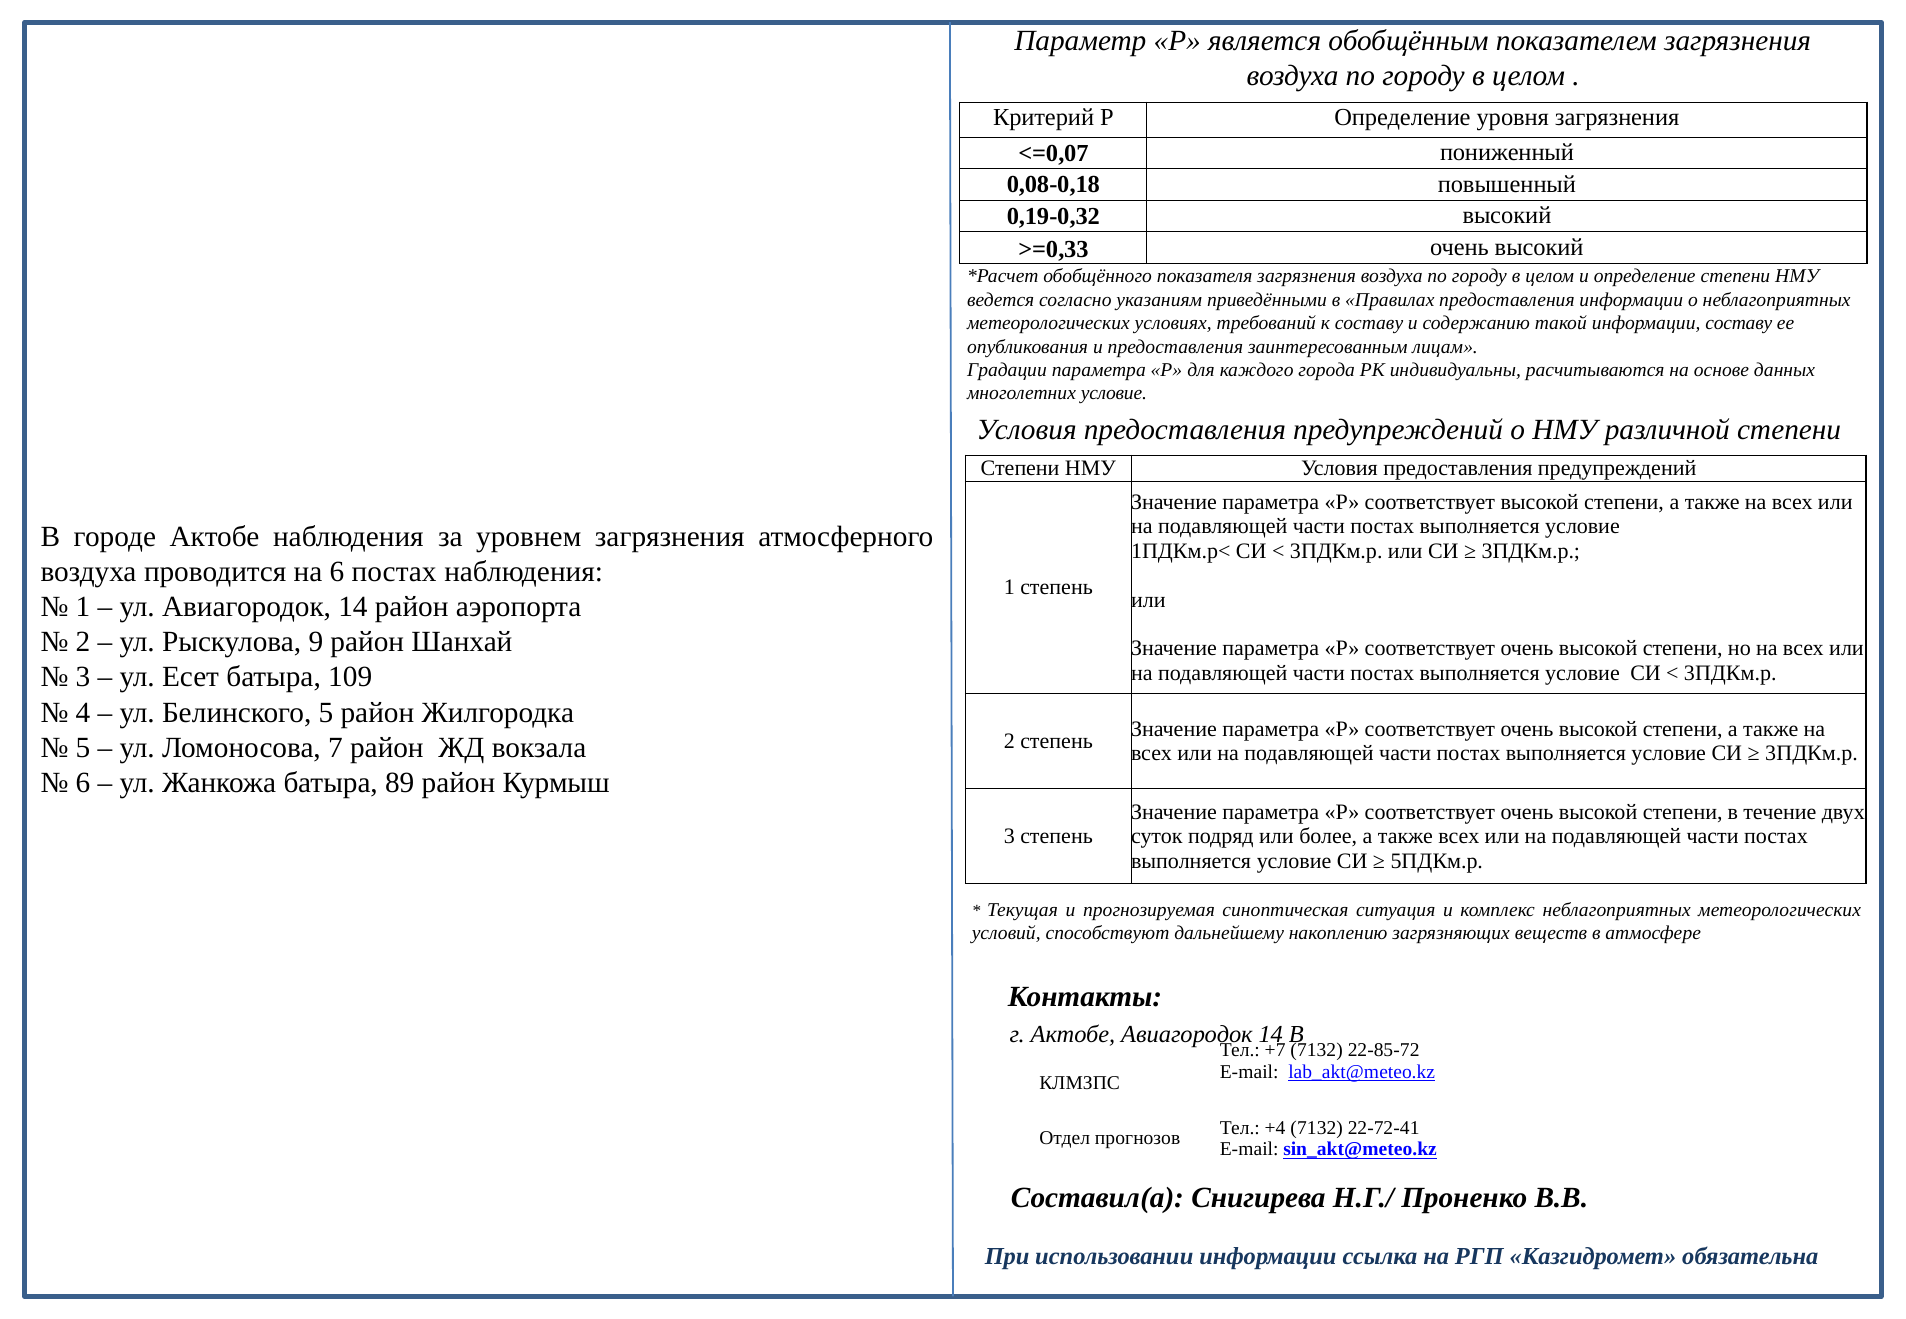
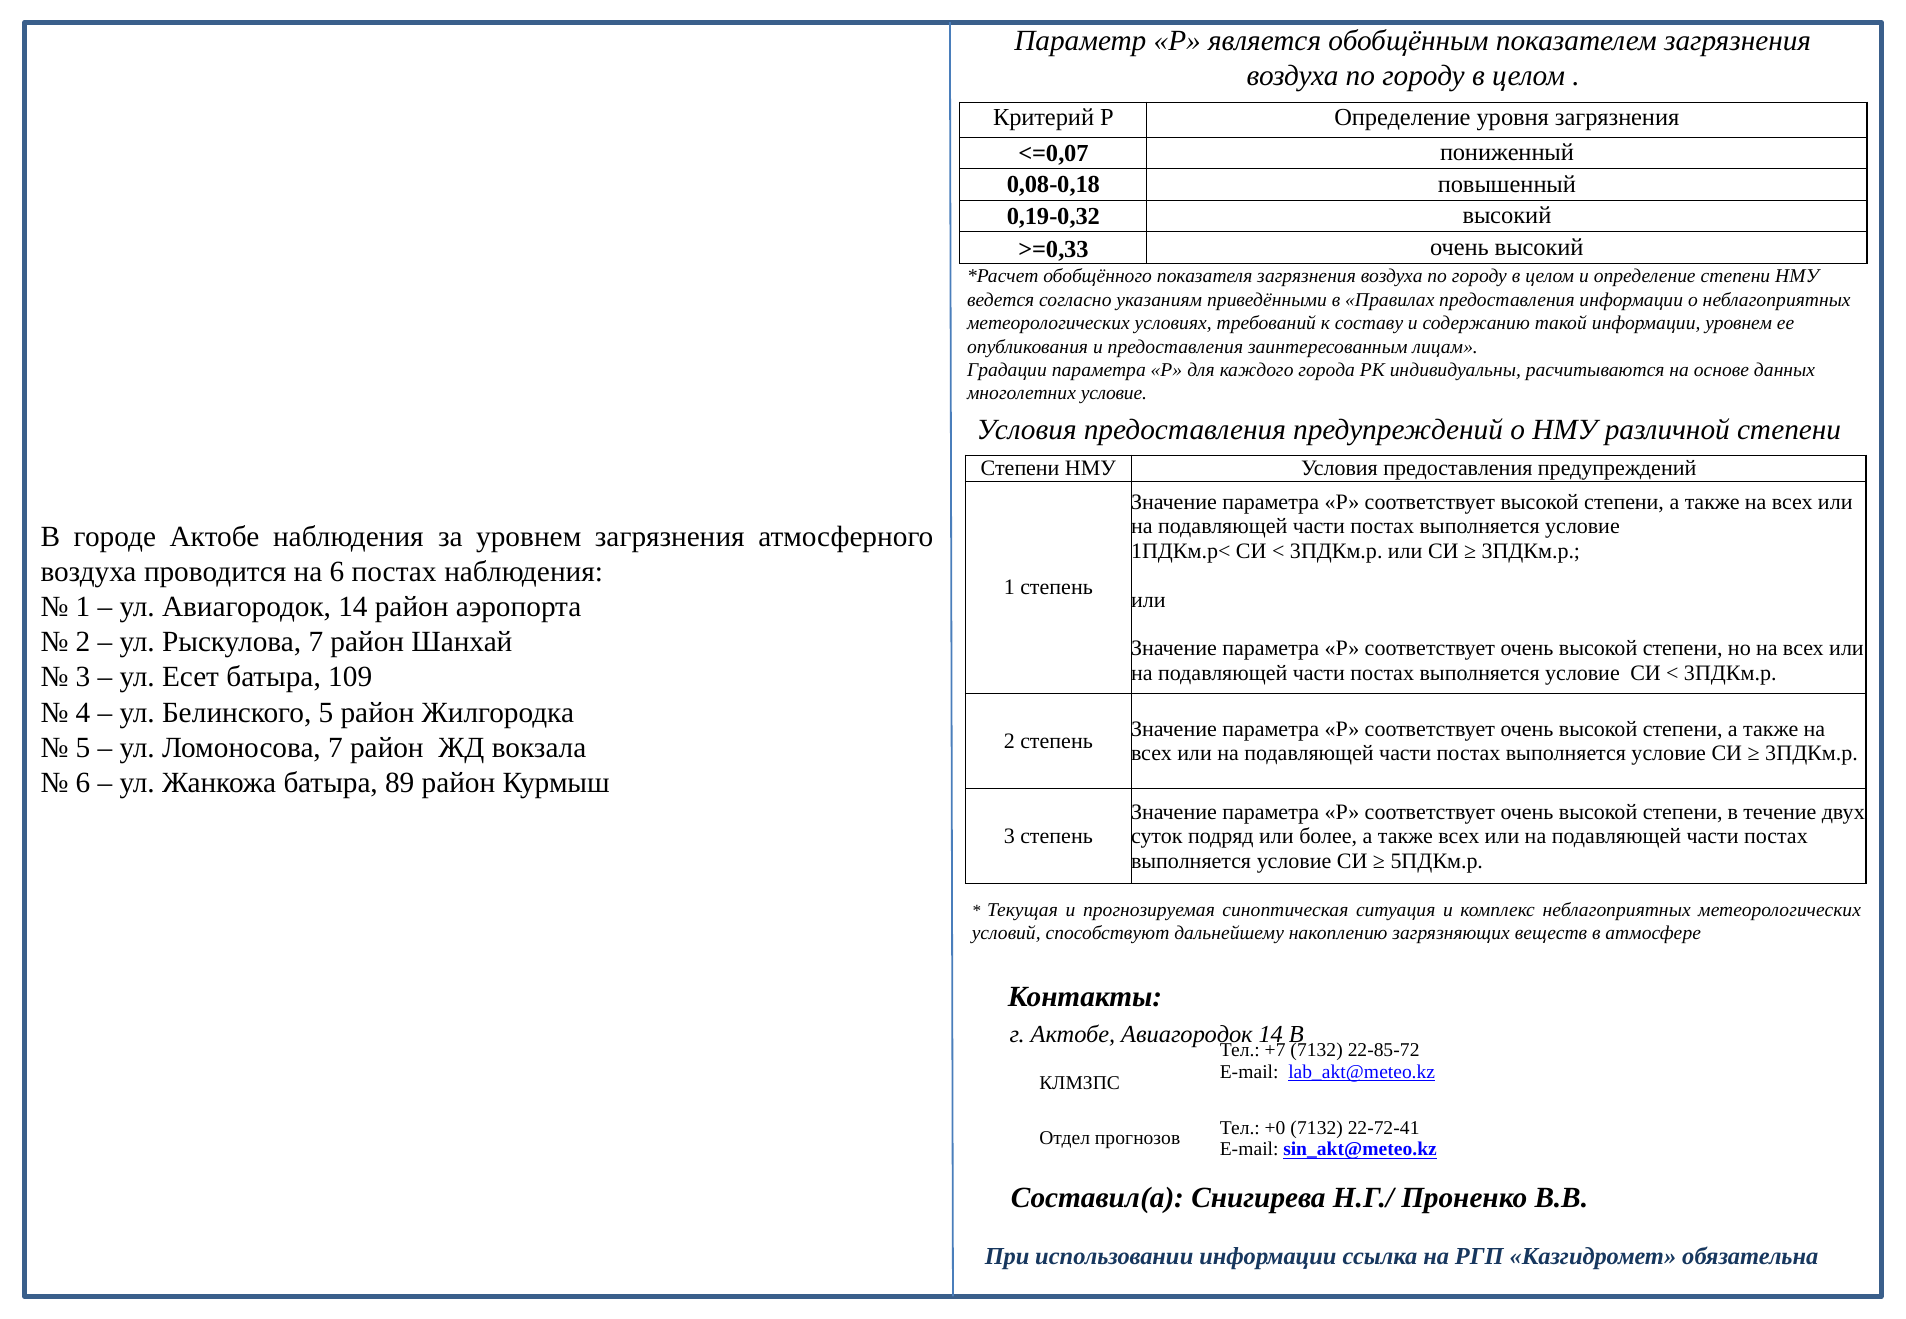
информации составу: составу -> уровнем
Рыскулова 9: 9 -> 7
+4: +4 -> +0
